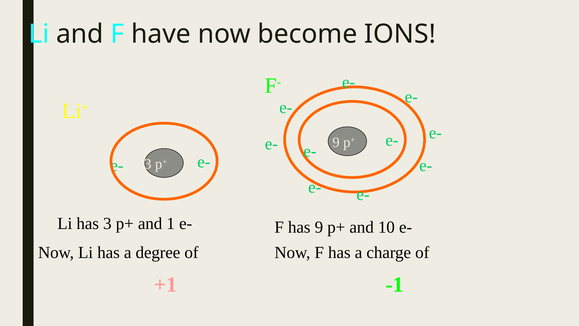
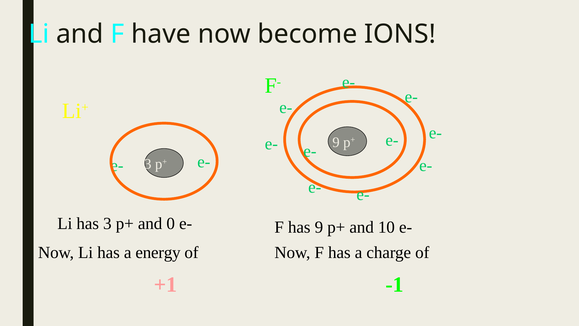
1: 1 -> 0
degree: degree -> energy
